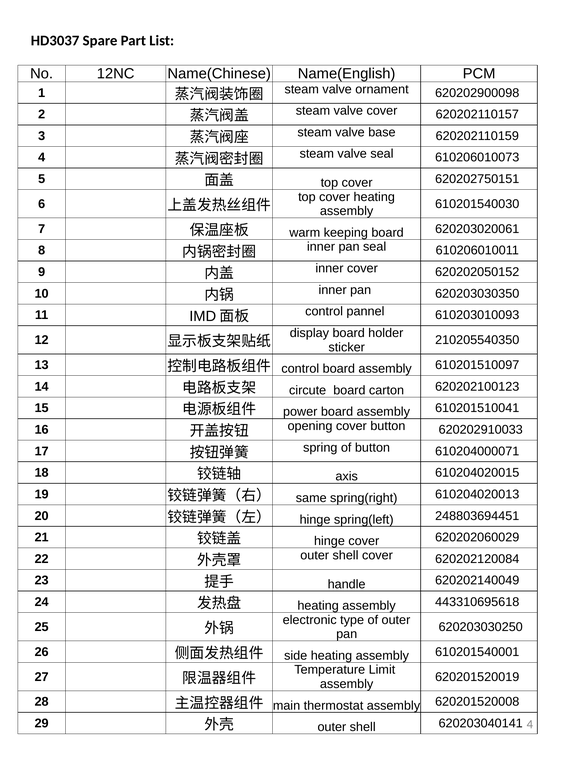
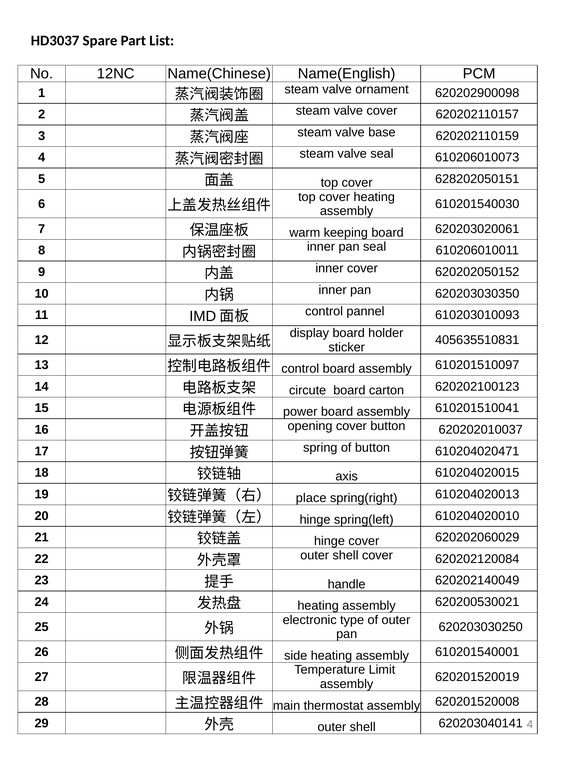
620202750151: 620202750151 -> 628202050151
210205540350: 210205540350 -> 405635510831
620202910033: 620202910033 -> 620202010037
610204000071: 610204000071 -> 610204020471
same: same -> place
248803694451: 248803694451 -> 610204020010
443310695618: 443310695618 -> 620200530021
